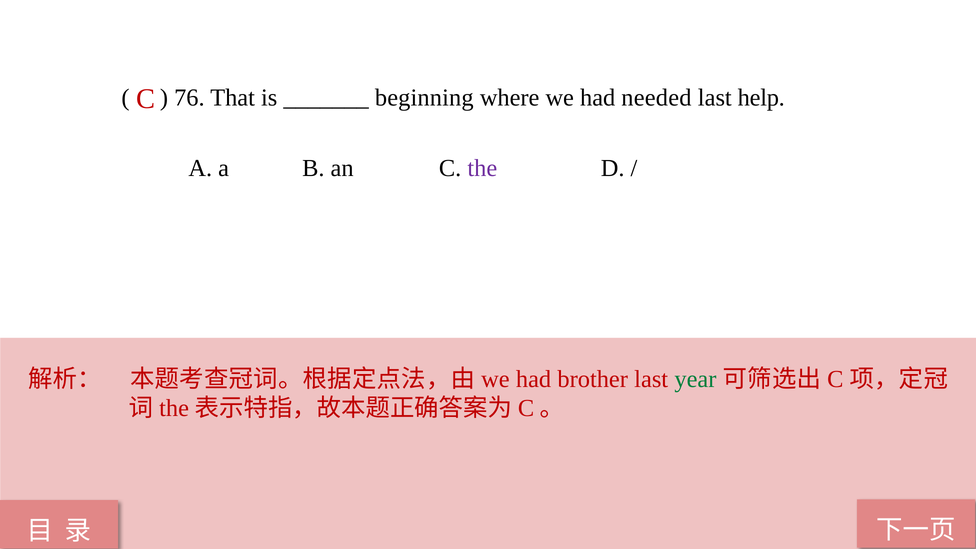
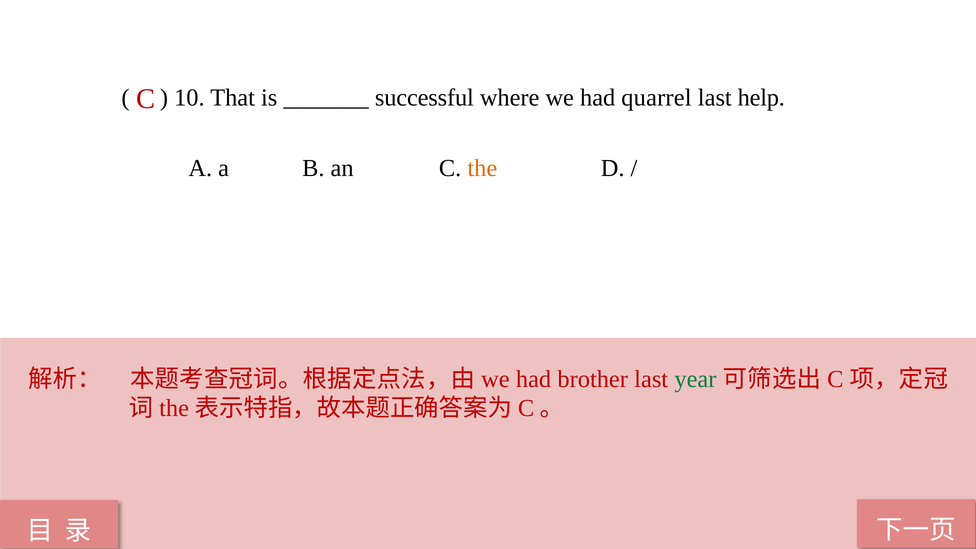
76: 76 -> 10
beginning: beginning -> successful
needed: needed -> quarrel
the colour: purple -> orange
